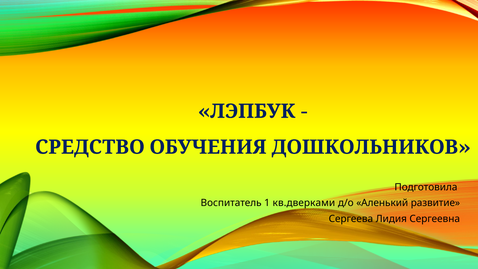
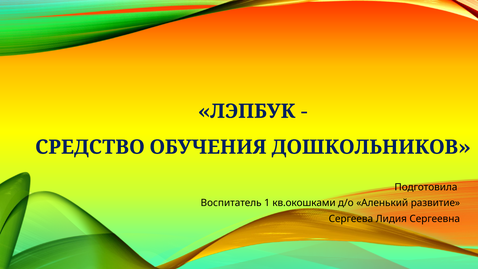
кв.дверками: кв.дверками -> кв.окошками
